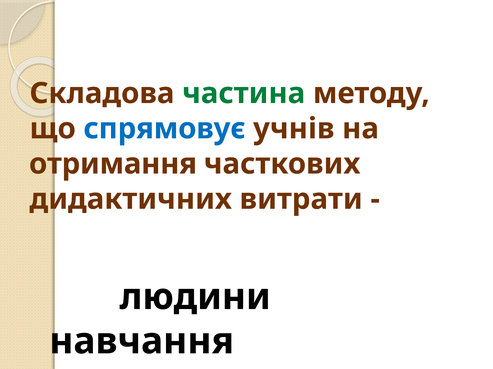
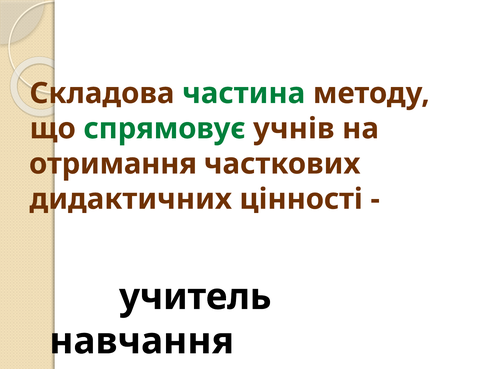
спрямовує colour: blue -> green
витрати: витрати -> цінності
людини: людини -> учитель
